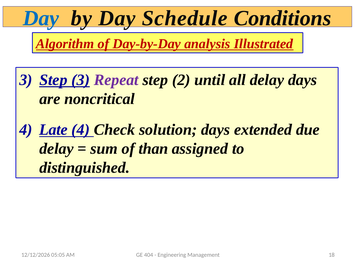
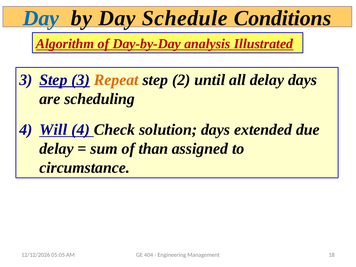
Repeat colour: purple -> orange
noncritical: noncritical -> scheduling
Late: Late -> Will
distinguished: distinguished -> circumstance
